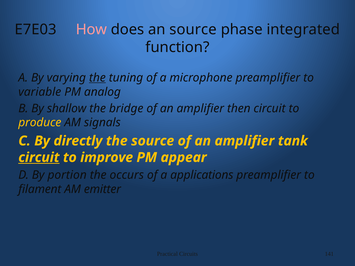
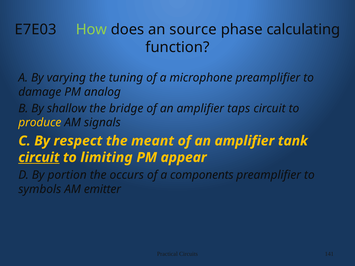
How colour: pink -> light green
integrated: integrated -> calculating
the at (97, 78) underline: present -> none
variable: variable -> damage
then: then -> taps
directly: directly -> respect
the source: source -> meant
improve: improve -> limiting
applications: applications -> components
filament: filament -> symbols
